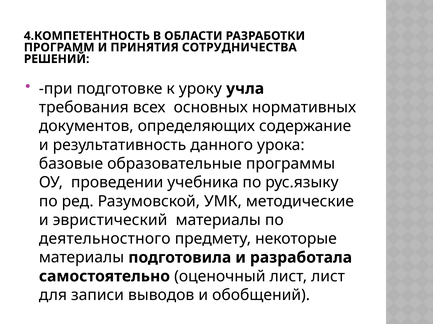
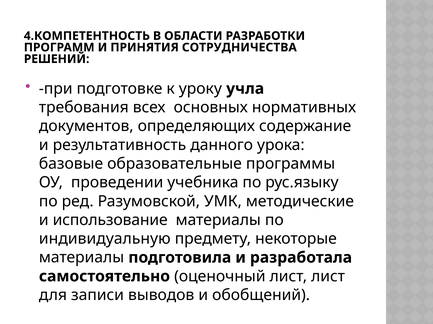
эвристический: эвристический -> использование
деятельностного: деятельностного -> индивидуальную
